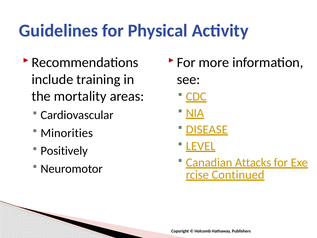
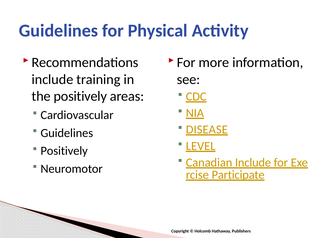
the mortality: mortality -> positively
Minorities at (67, 133): Minorities -> Guidelines
Canadian Attacks: Attacks -> Include
Continued: Continued -> Participate
